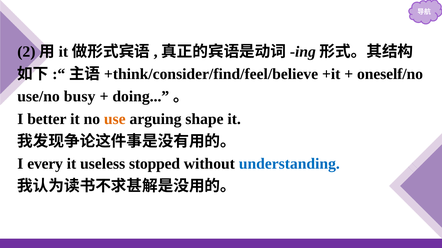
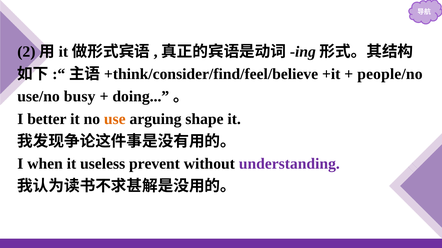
oneself/no: oneself/no -> people/no
every: every -> when
stopped: stopped -> prevent
understanding colour: blue -> purple
